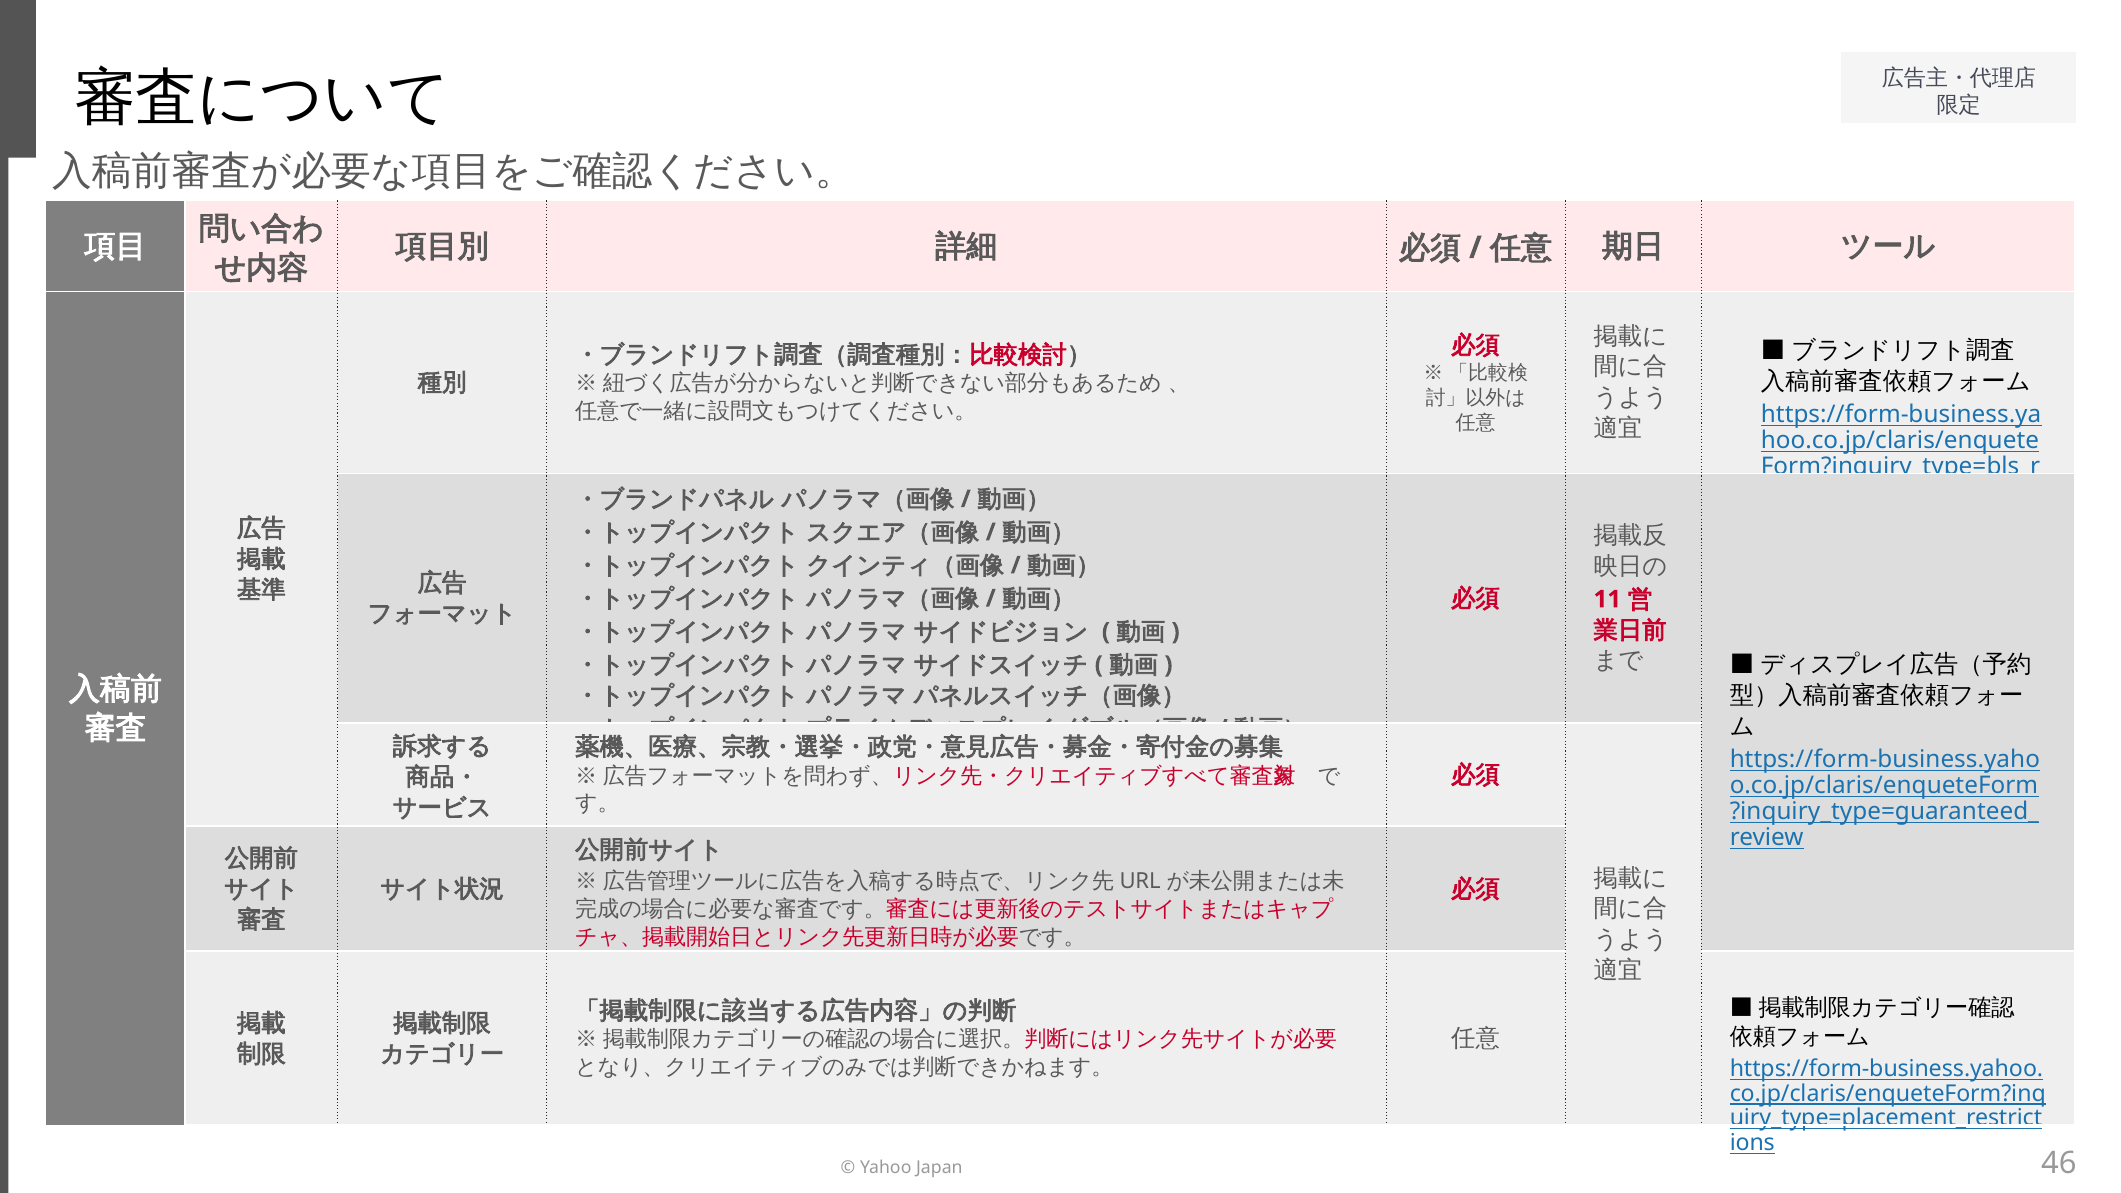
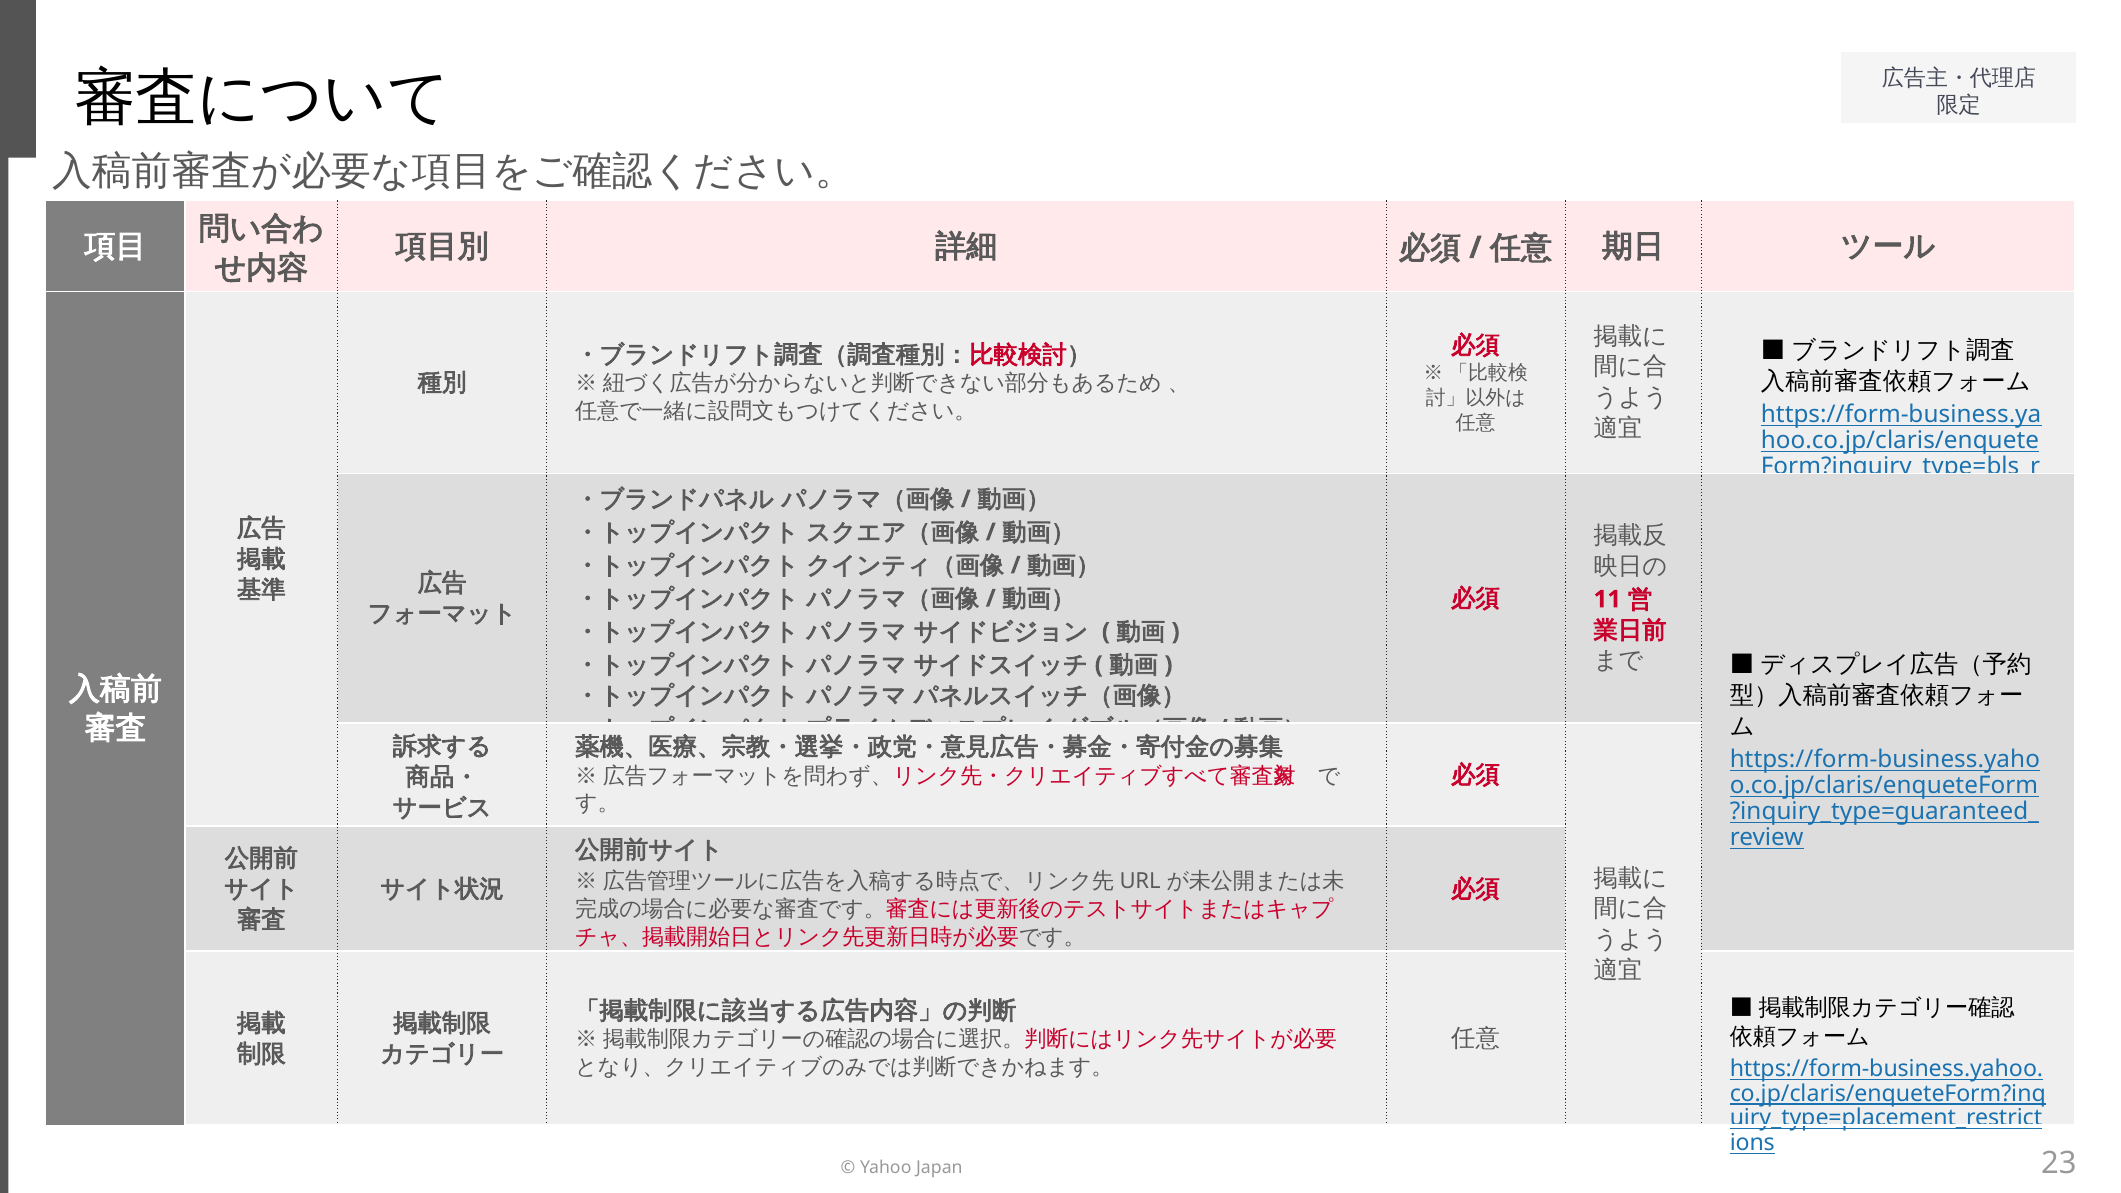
46: 46 -> 23
